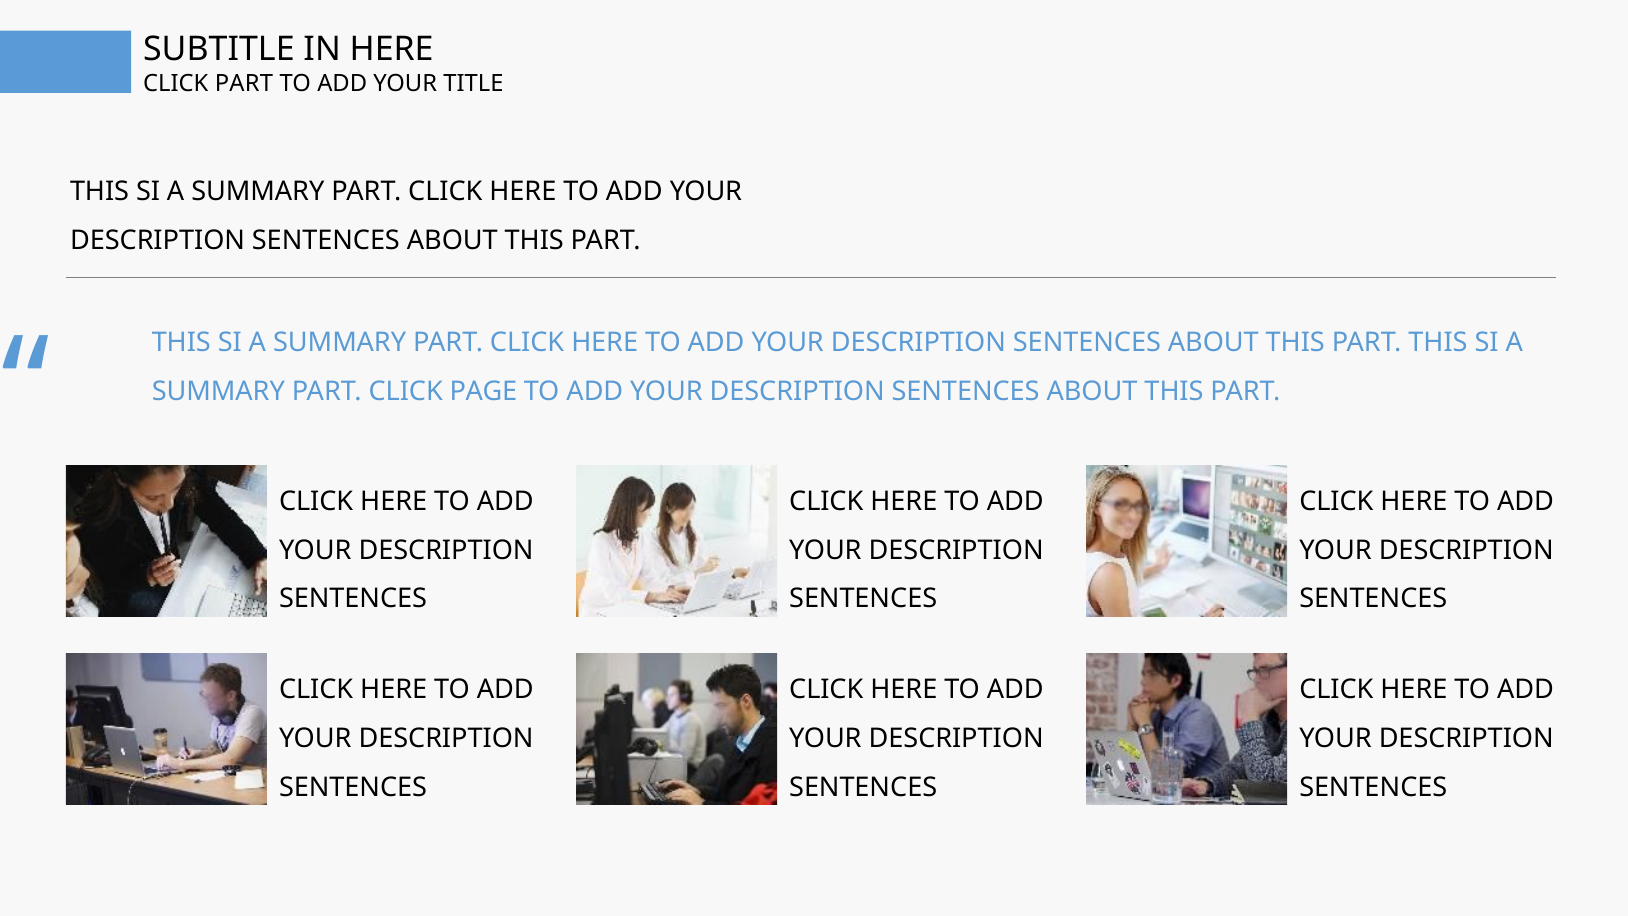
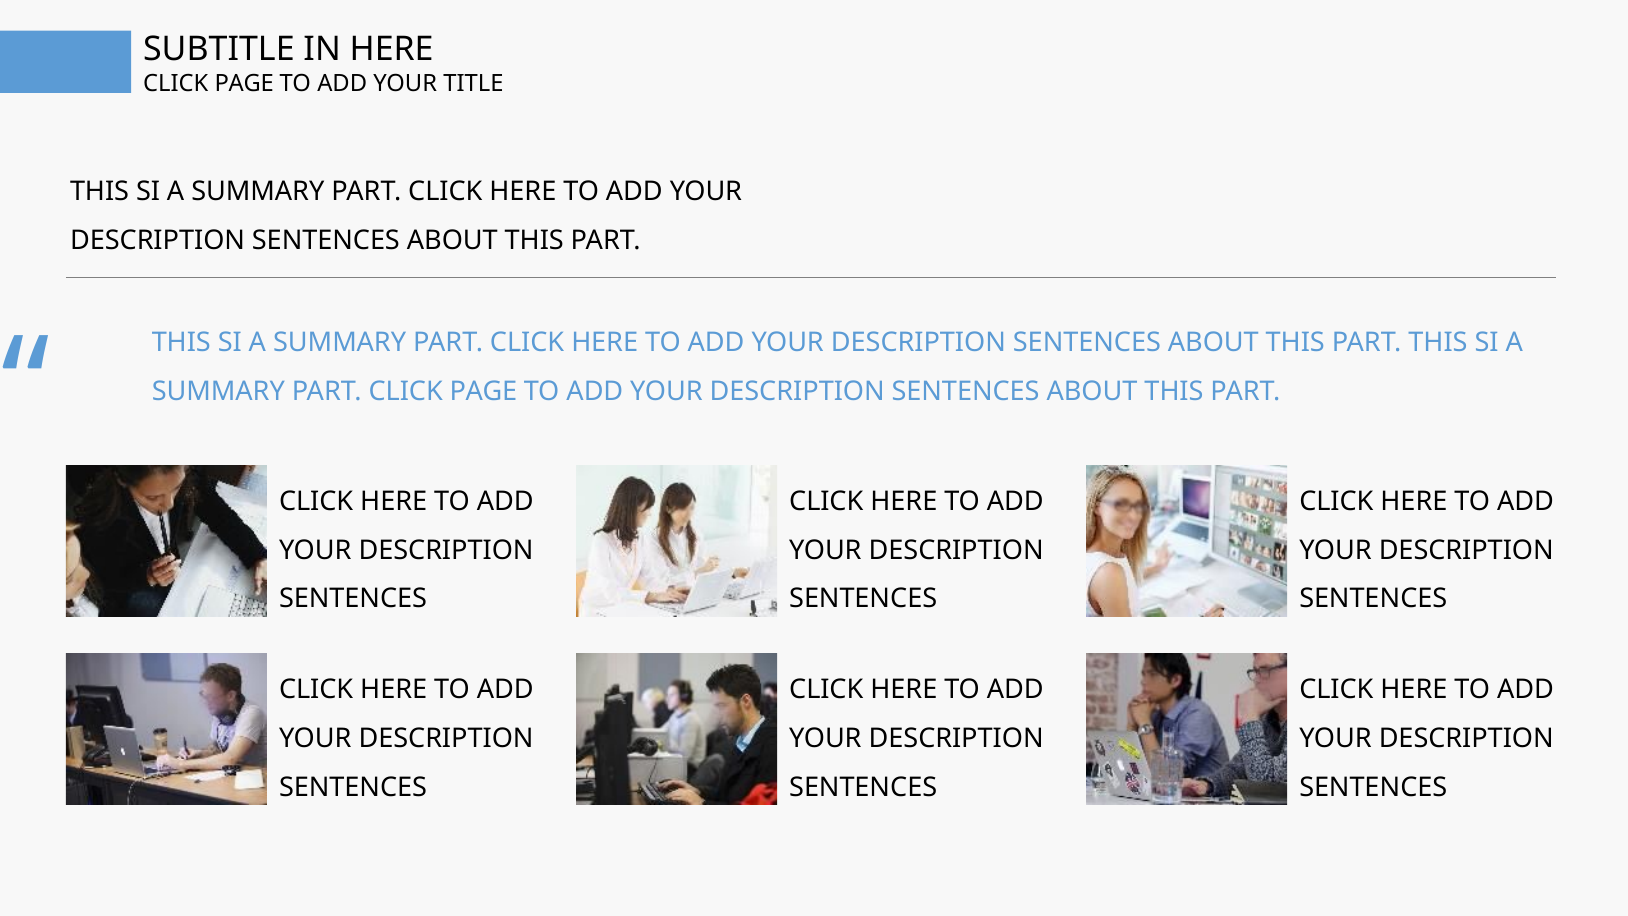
PART at (244, 83): PART -> PAGE
